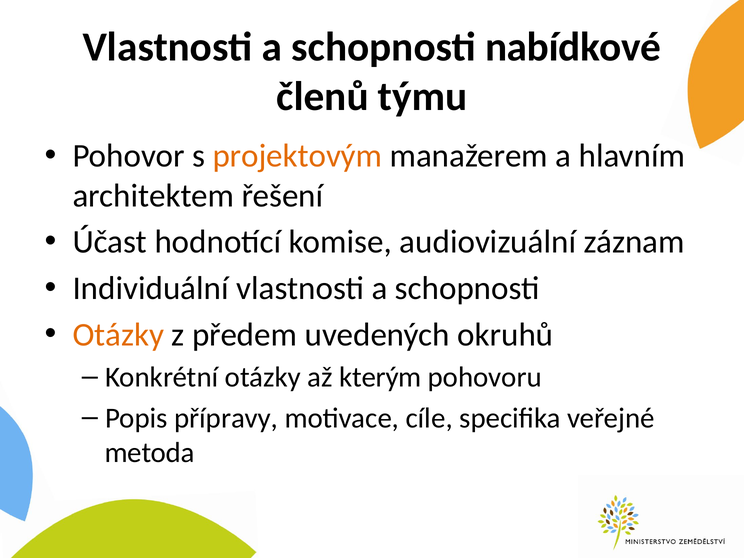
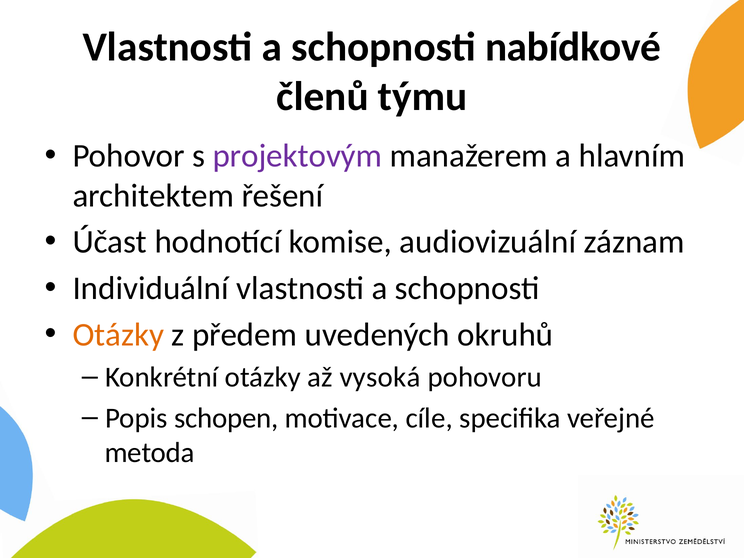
projektovým colour: orange -> purple
kterým: kterým -> vysoká
přípravy: přípravy -> schopen
